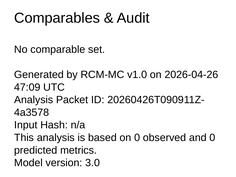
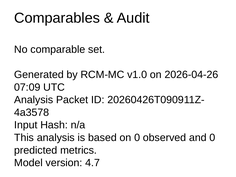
47:09: 47:09 -> 07:09
3.0: 3.0 -> 4.7
